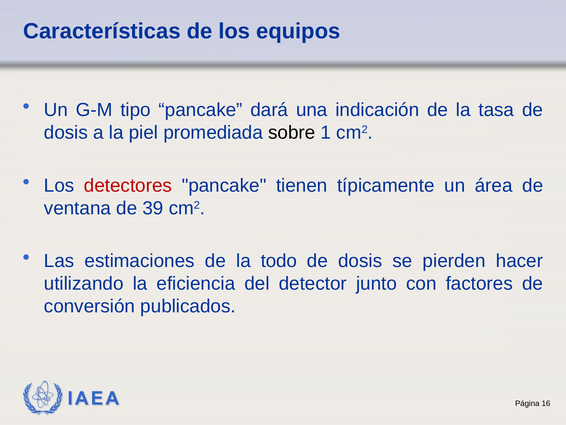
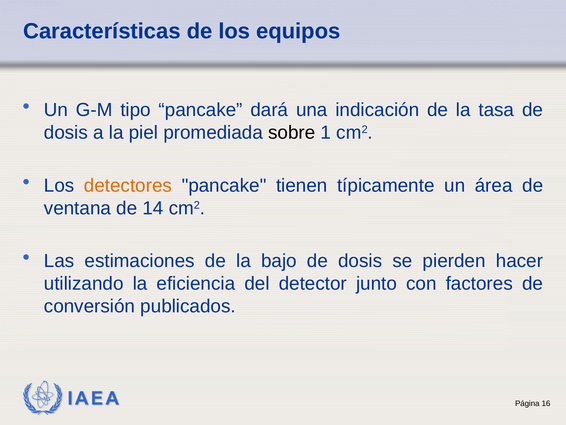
detectores colour: red -> orange
39: 39 -> 14
todo: todo -> bajo
